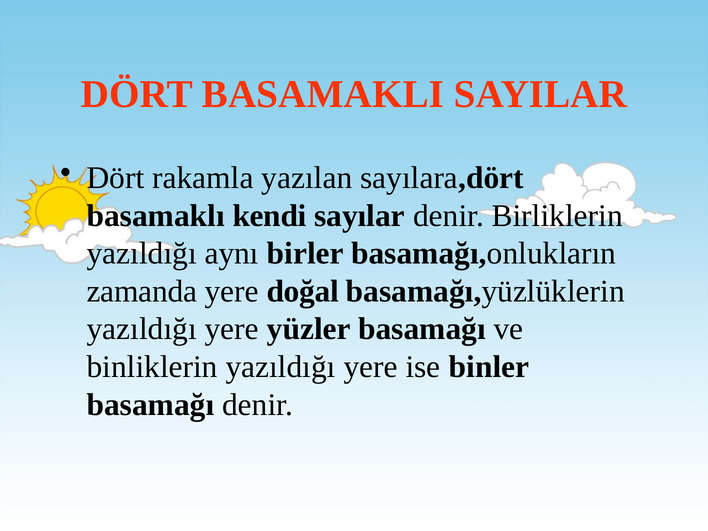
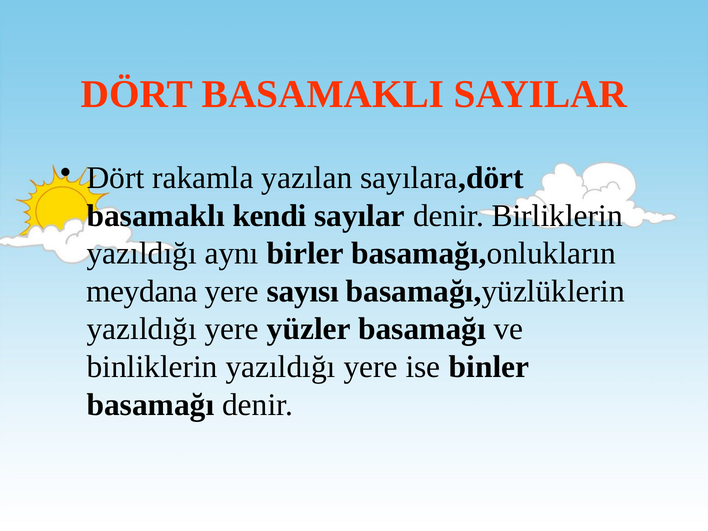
zamanda: zamanda -> meydana
doğal: doğal -> sayısı
